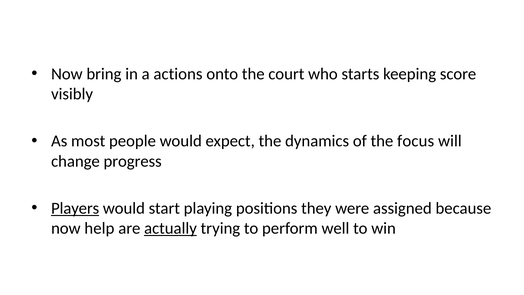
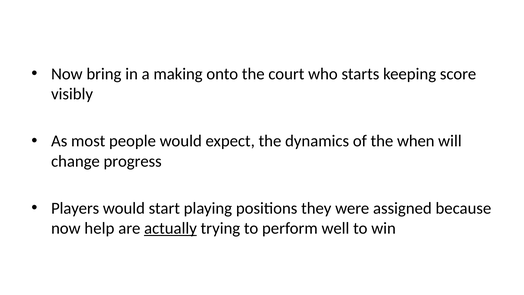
actions: actions -> making
focus: focus -> when
Players underline: present -> none
